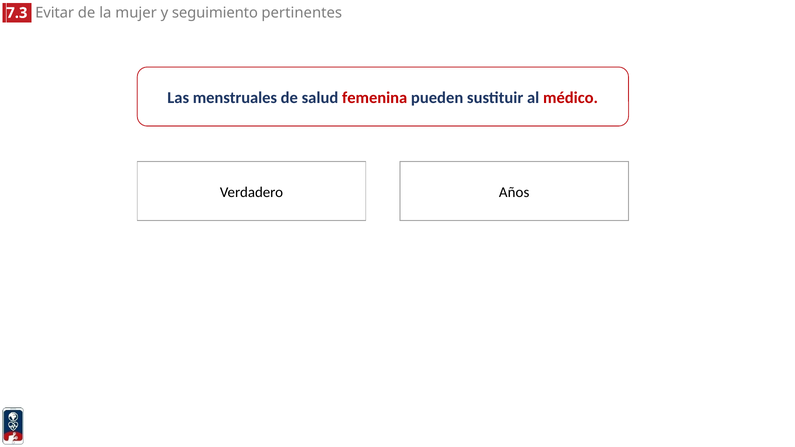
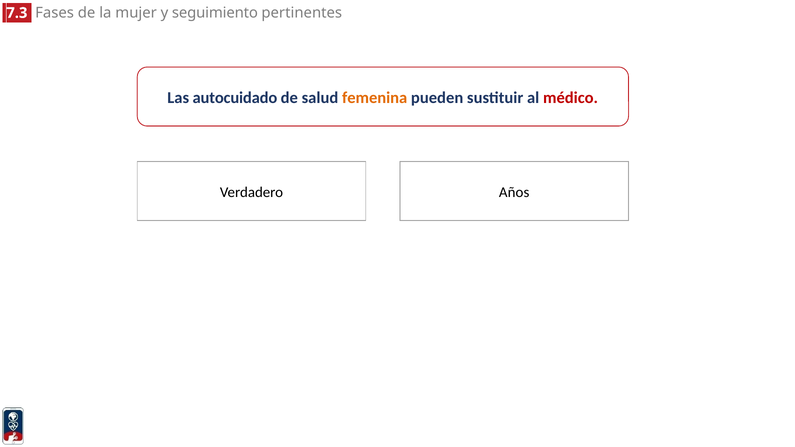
Evitar: Evitar -> Fases
menstruales: menstruales -> autocuidado
femenina colour: red -> orange
